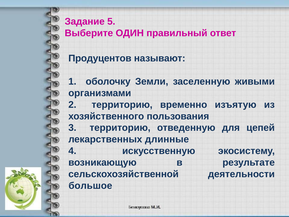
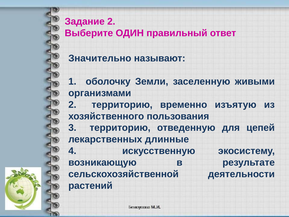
Задание 5: 5 -> 2
Продуцентов: Продуцентов -> Значительно
большое: большое -> растений
